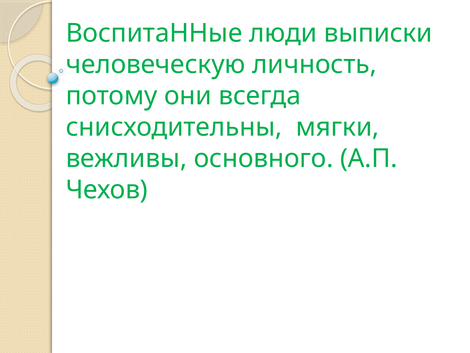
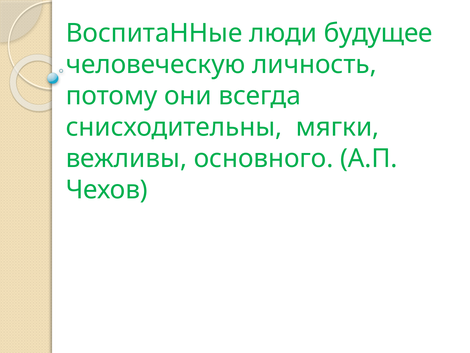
выписки: выписки -> будущее
